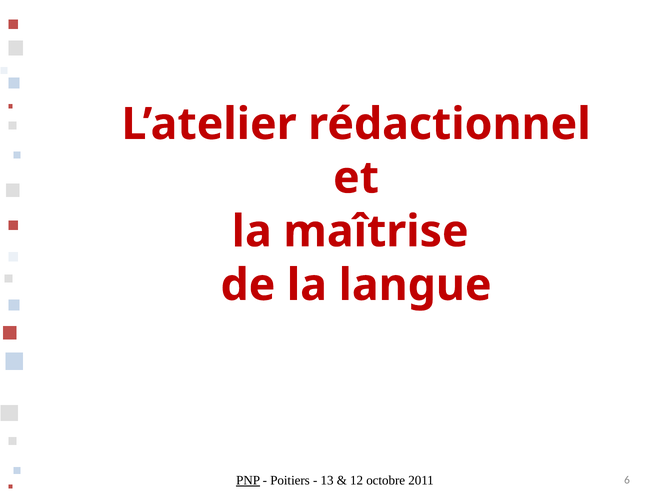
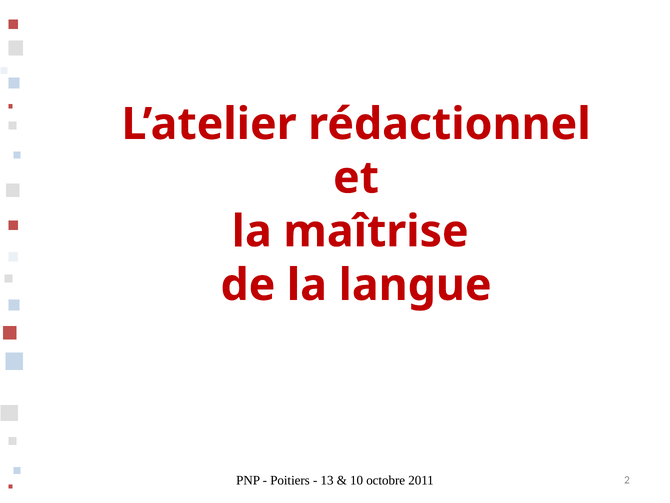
PNP underline: present -> none
12: 12 -> 10
6: 6 -> 2
